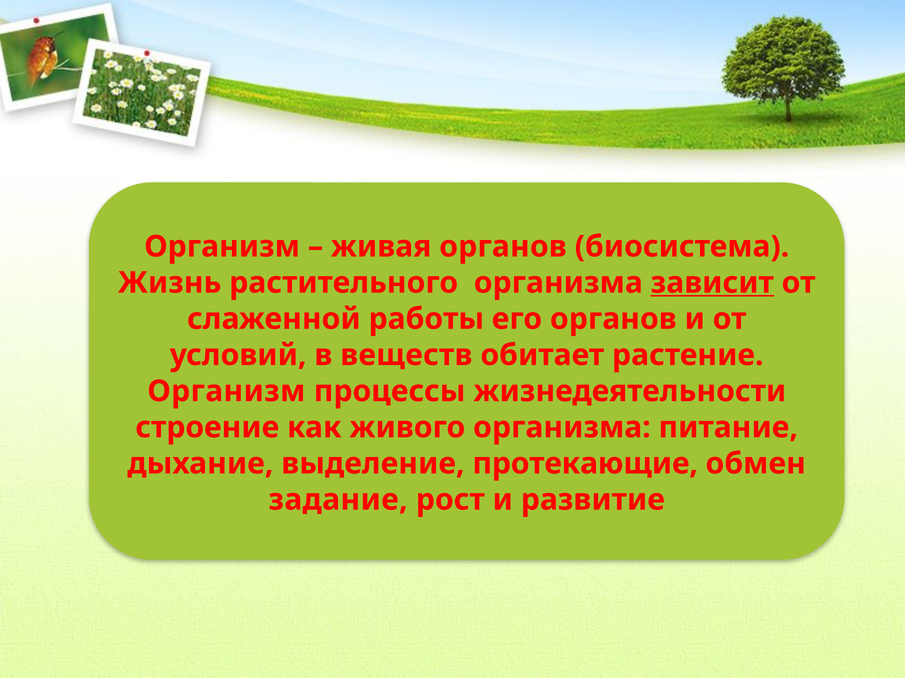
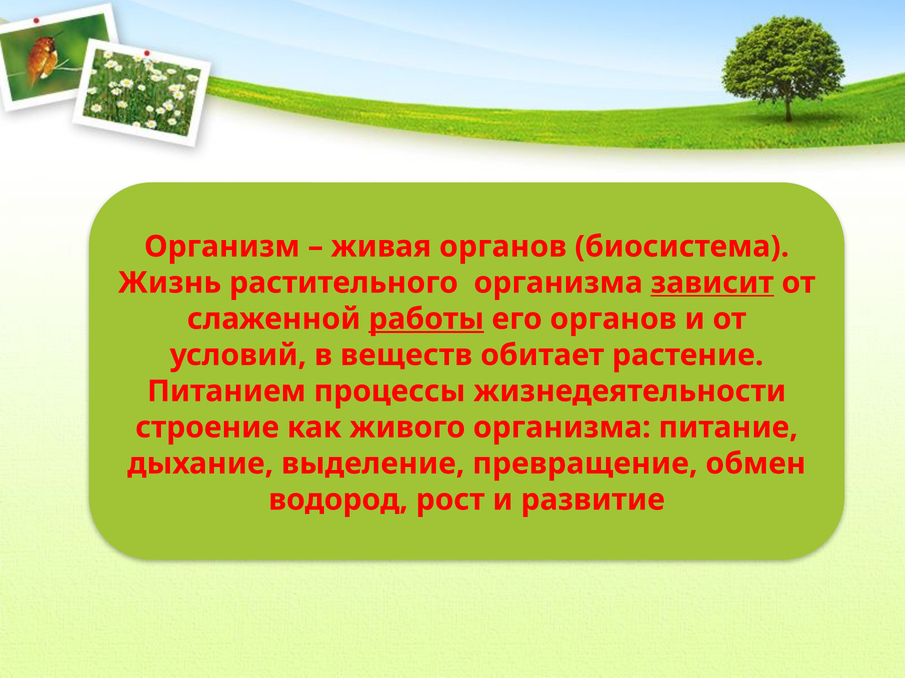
работы underline: none -> present
Организм at (226, 392): Организм -> Питанием
протекающие: протекающие -> превращение
задание: задание -> водород
